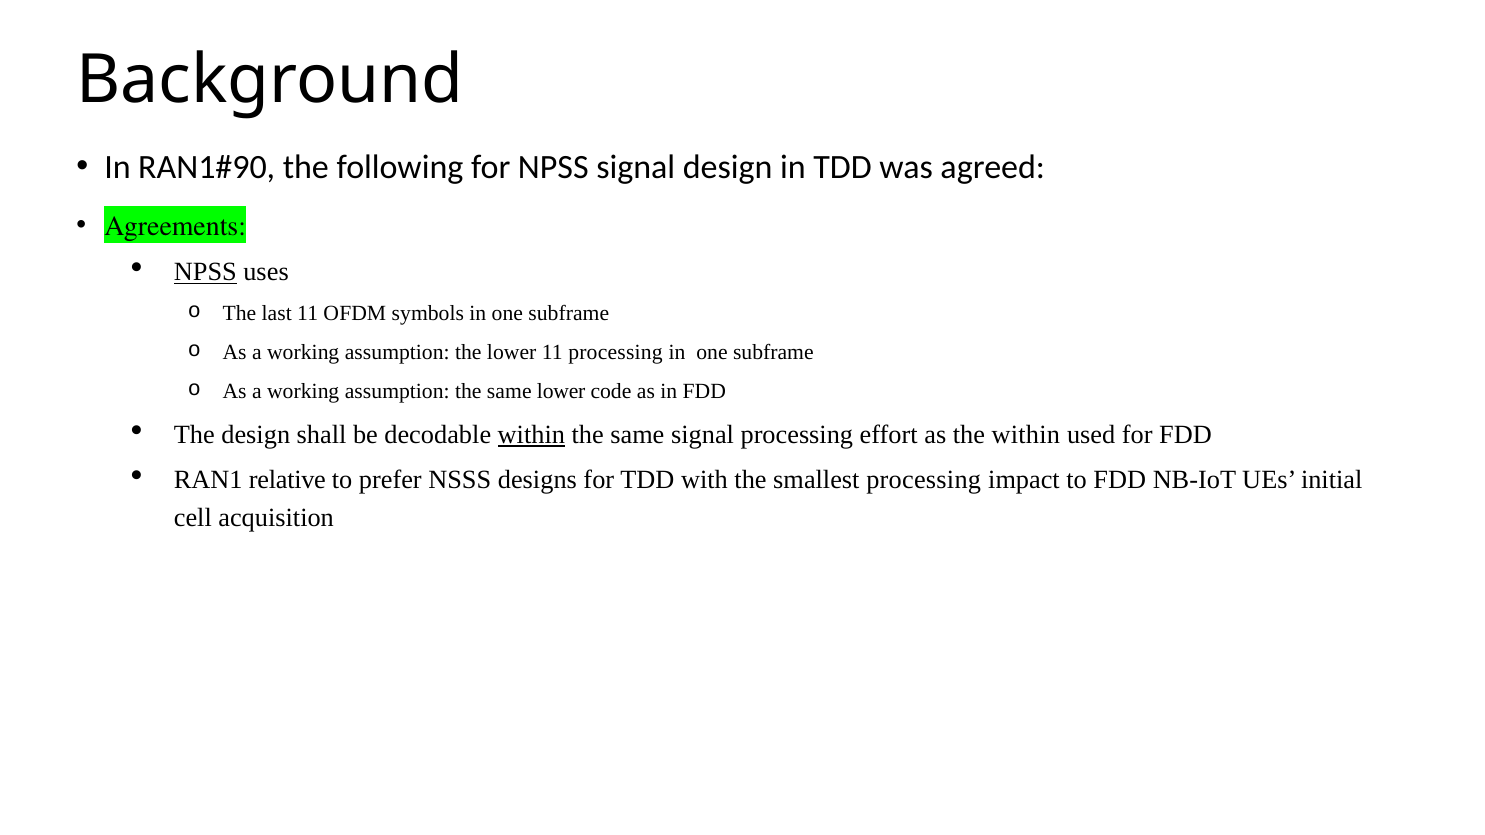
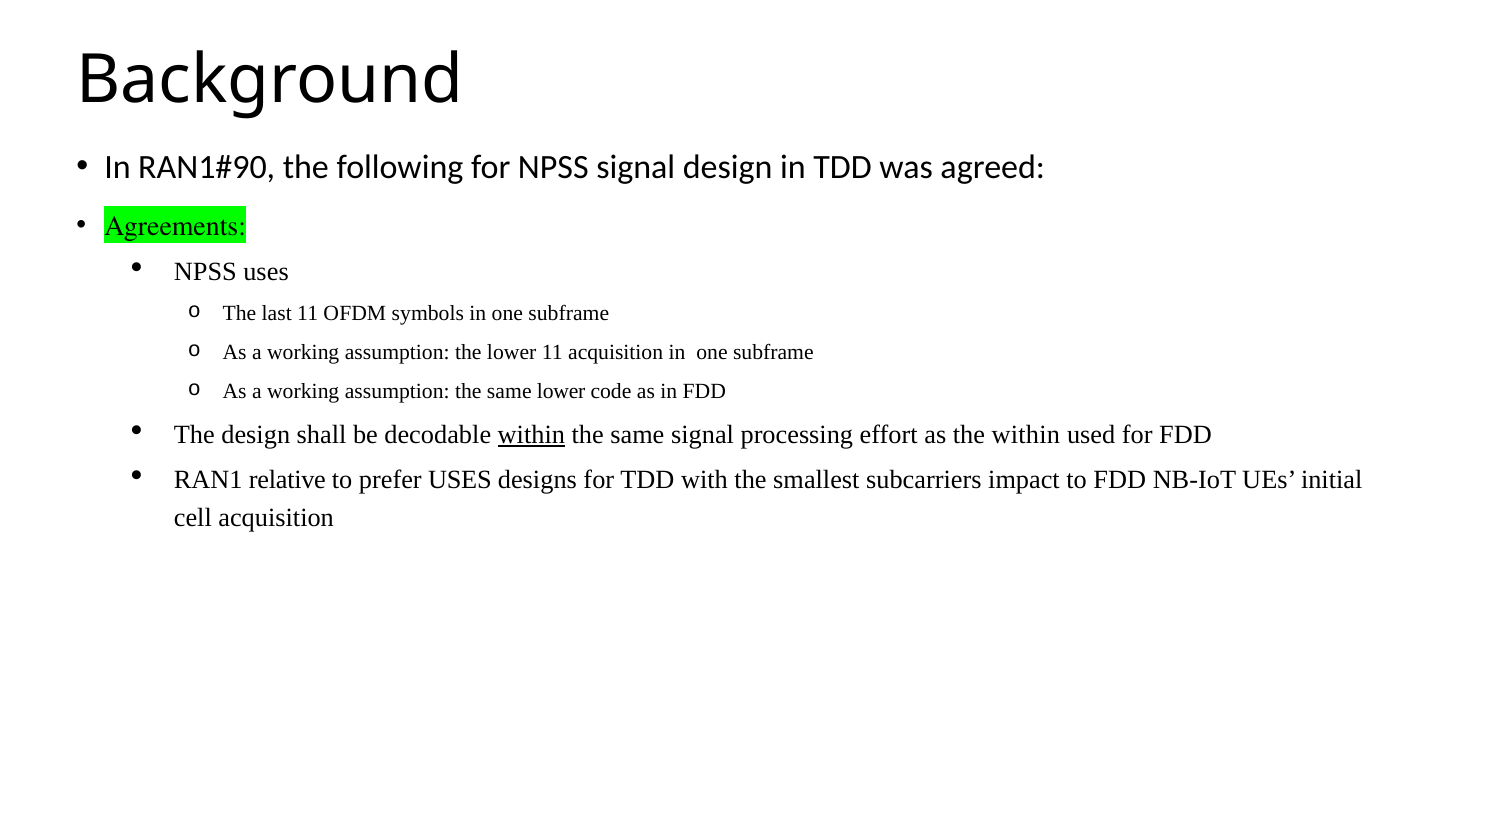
NPSS at (205, 272) underline: present -> none
11 processing: processing -> acquisition
prefer NSSS: NSSS -> USES
smallest processing: processing -> subcarriers
